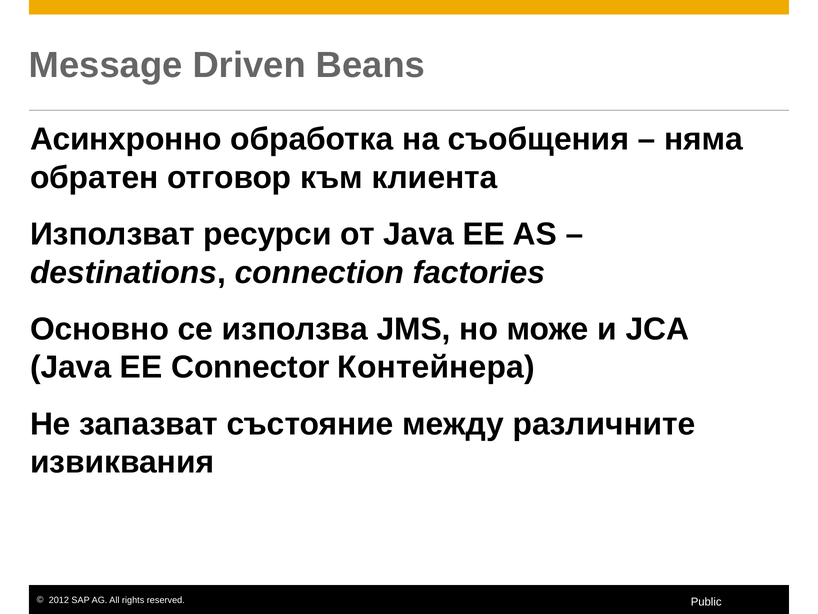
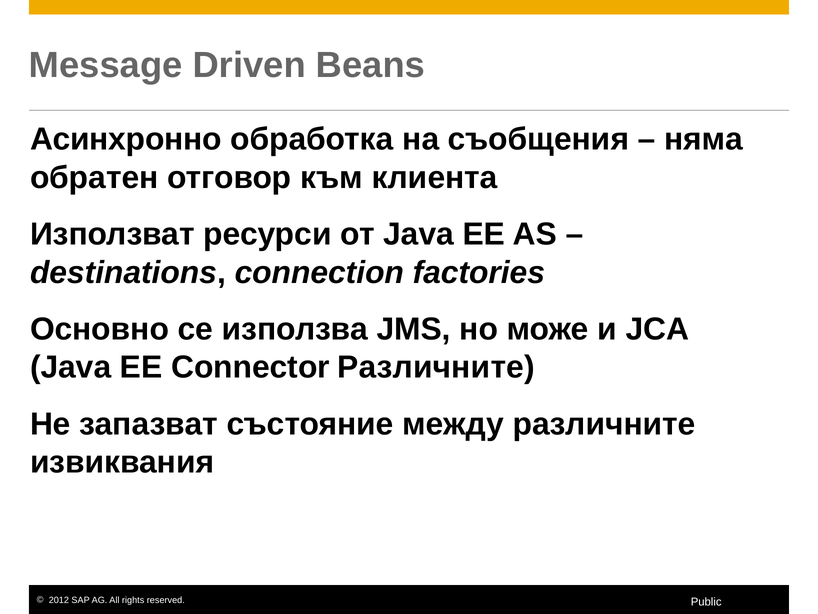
Connector Контейнера: Контейнера -> Различните
